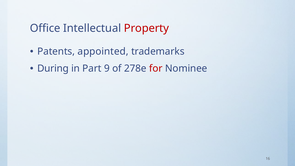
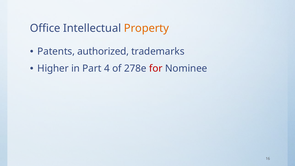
Property colour: red -> orange
appointed: appointed -> authorized
During: During -> Higher
9: 9 -> 4
